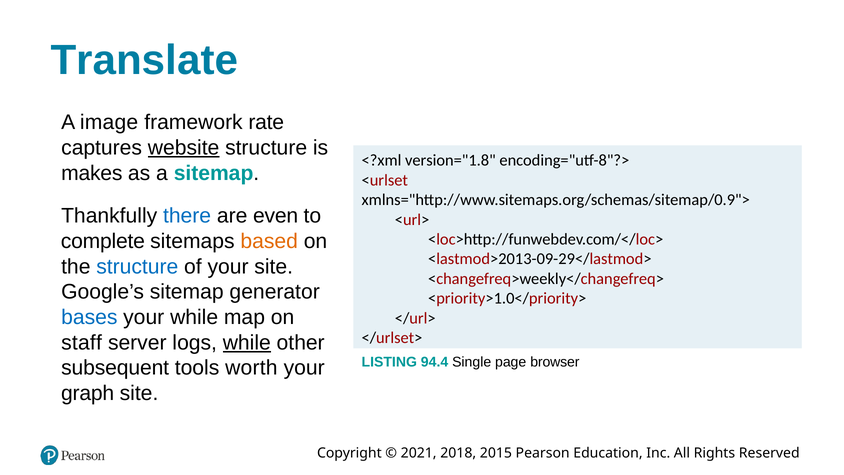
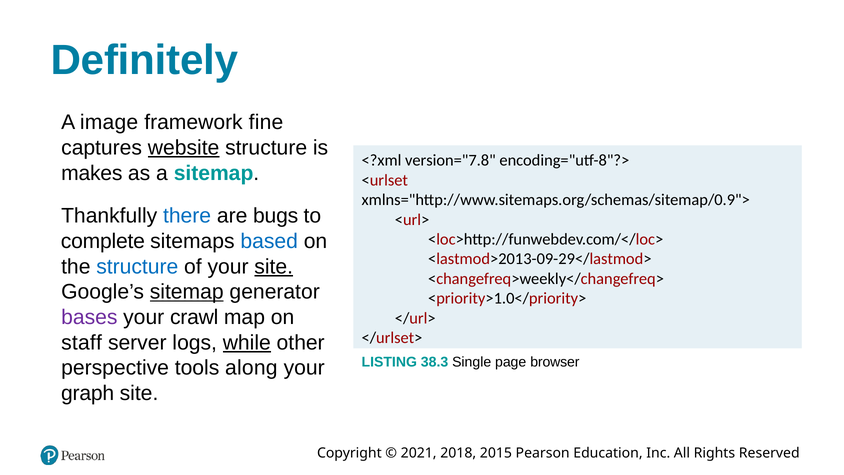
Translate: Translate -> Definitely
rate: rate -> fine
version="1.8: version="1.8 -> version="7.8
even: even -> bugs
based colour: orange -> blue
site at (274, 267) underline: none -> present
sitemap at (187, 292) underline: none -> present
bases colour: blue -> purple
your while: while -> crawl
94.4: 94.4 -> 38.3
subsequent: subsequent -> perspective
worth: worth -> along
